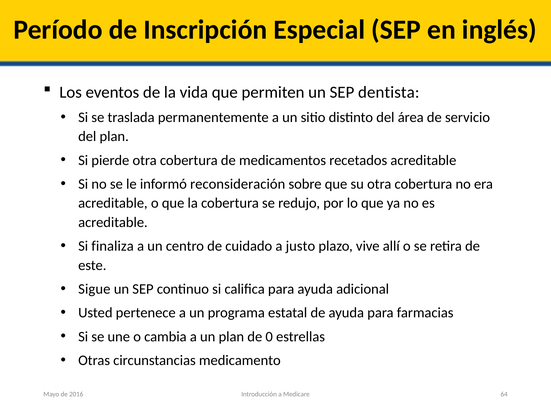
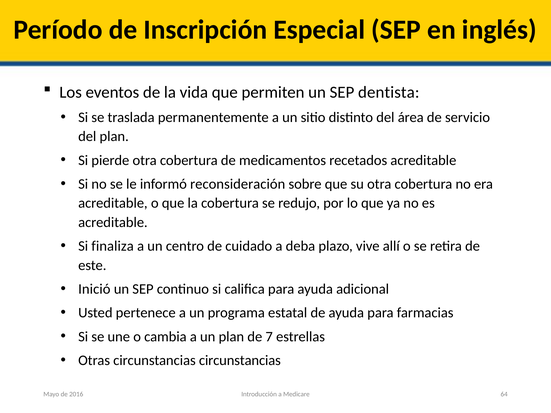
justo: justo -> deba
Sigue: Sigue -> Inició
0: 0 -> 7
circunstancias medicamento: medicamento -> circunstancias
